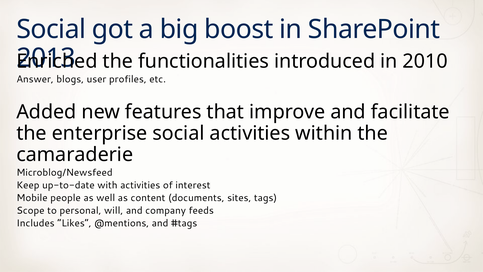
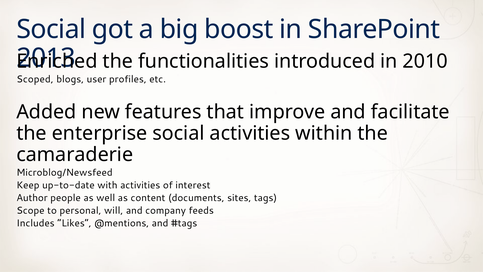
Answer: Answer -> Scoped
Mobile: Mobile -> Author
